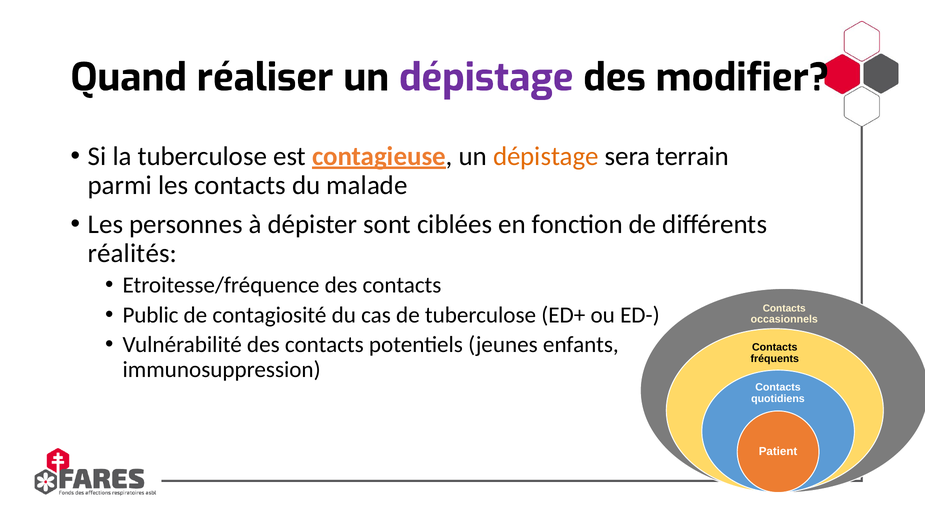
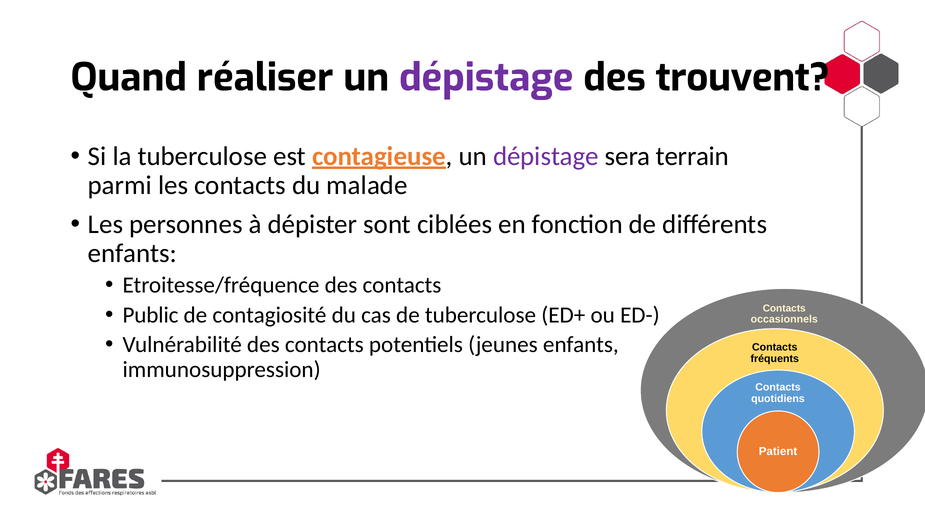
modifier: modifier -> trouvent
dépistage at (546, 156) colour: orange -> purple
réalités at (132, 253): réalités -> enfants
